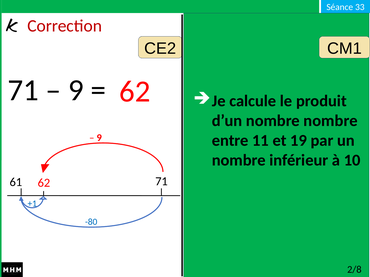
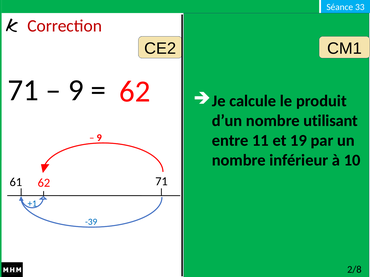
nombre nombre: nombre -> utilisant
-80: -80 -> -39
